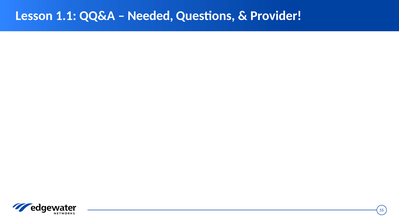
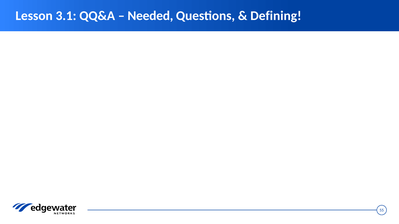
1.1: 1.1 -> 3.1
Provider: Provider -> Defining
